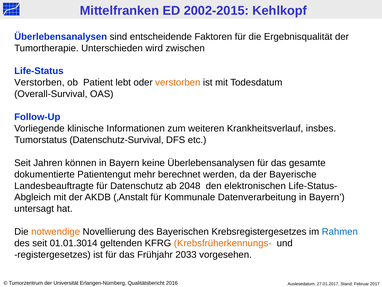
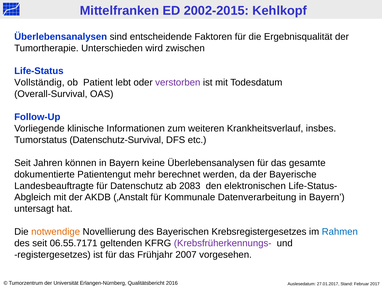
Verstorben at (39, 82): Verstorben -> Vollständig
verstorben at (178, 82) colour: orange -> purple
2048: 2048 -> 2083
01.01.3014: 01.01.3014 -> 06.55.7171
Krebsfrüherkennungs- colour: orange -> purple
2033: 2033 -> 2007
